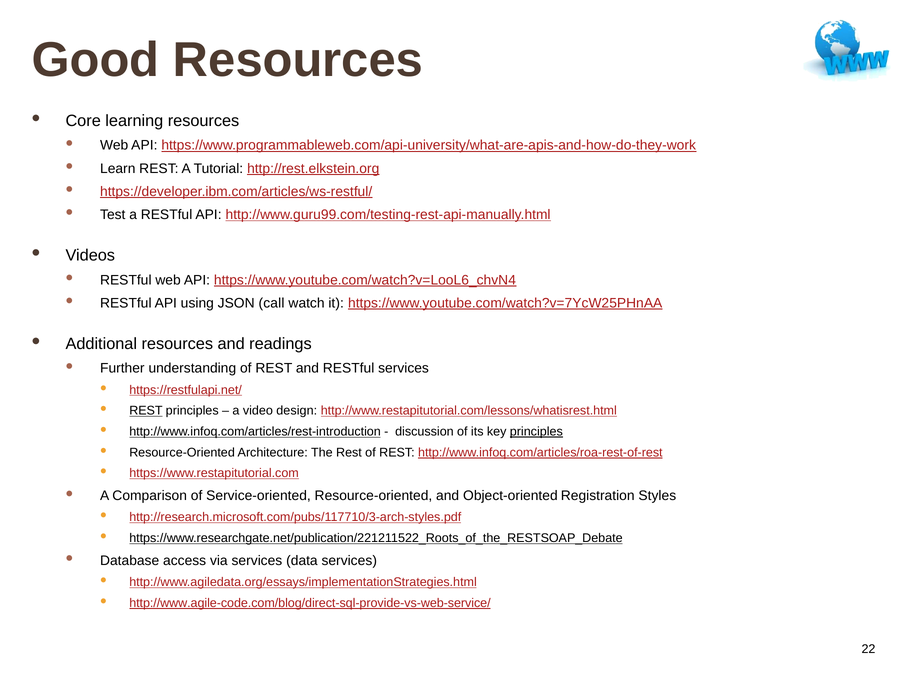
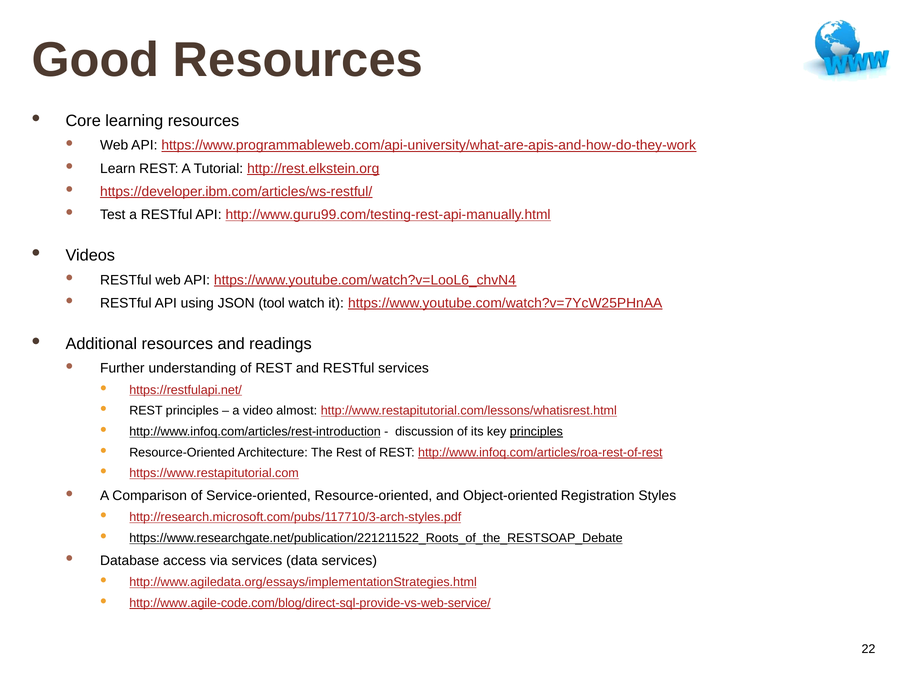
call: call -> tool
REST at (146, 411) underline: present -> none
design: design -> almost
